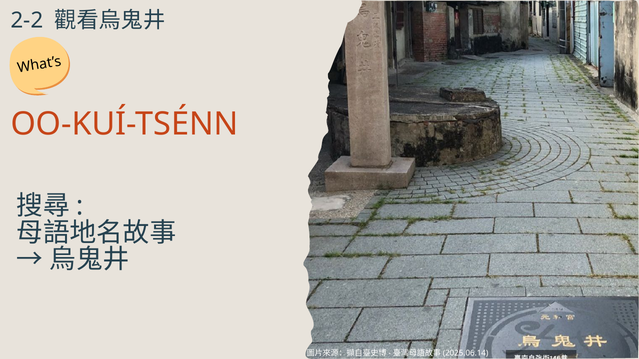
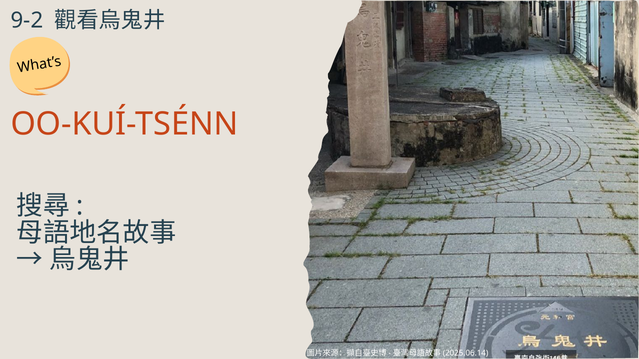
2-2: 2-2 -> 9-2
